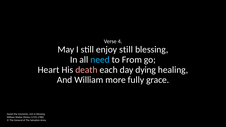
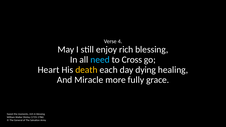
enjoy still: still -> rich
From: From -> Cross
death colour: pink -> yellow
And William: William -> Miracle
